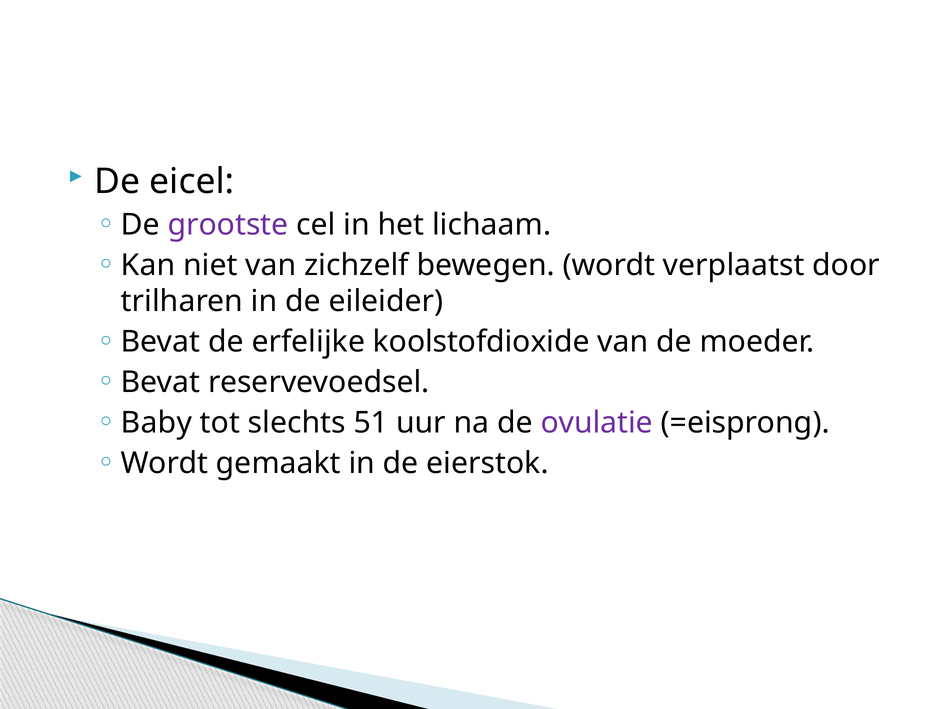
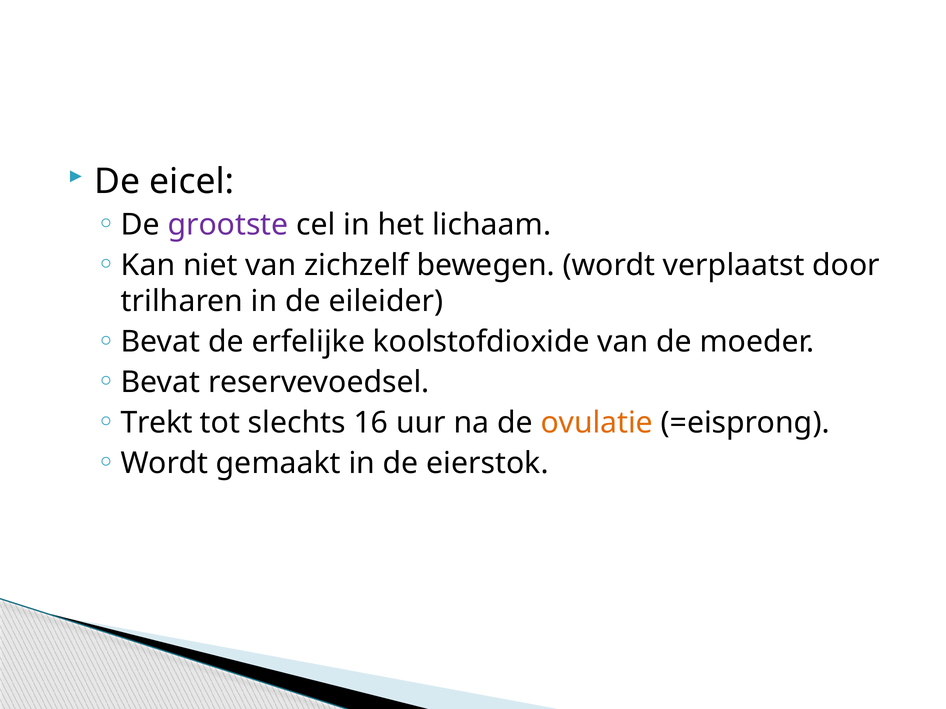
Baby: Baby -> Trekt
51: 51 -> 16
ovulatie colour: purple -> orange
